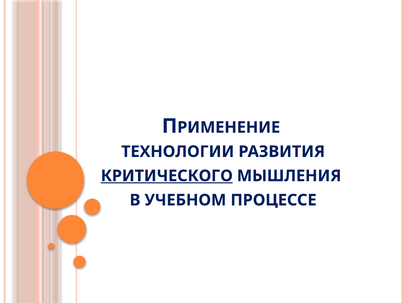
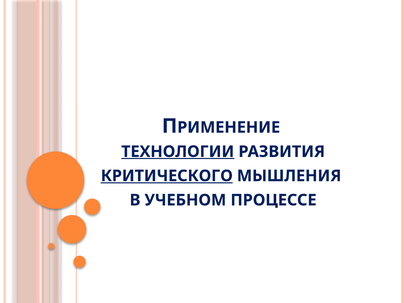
ТЕХНОЛОГИИ underline: none -> present
